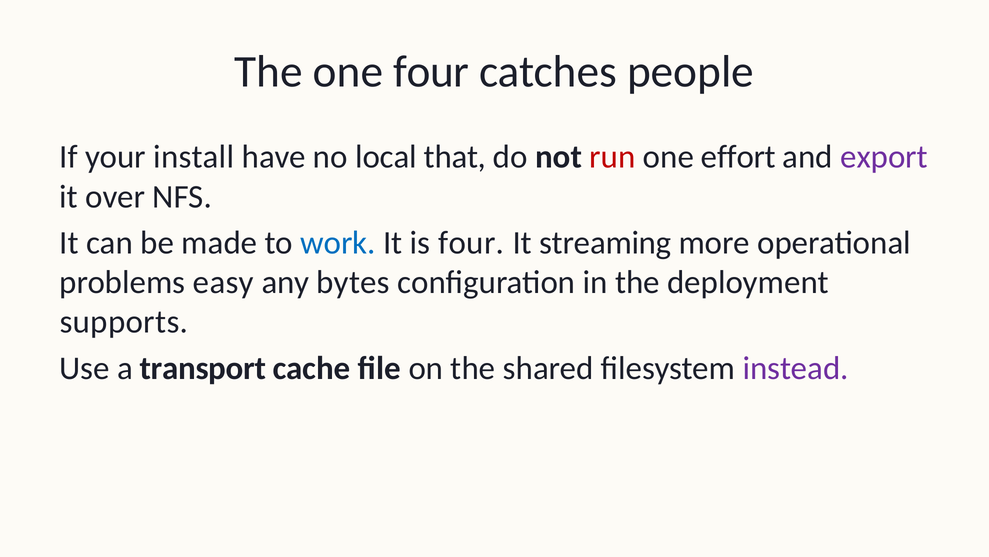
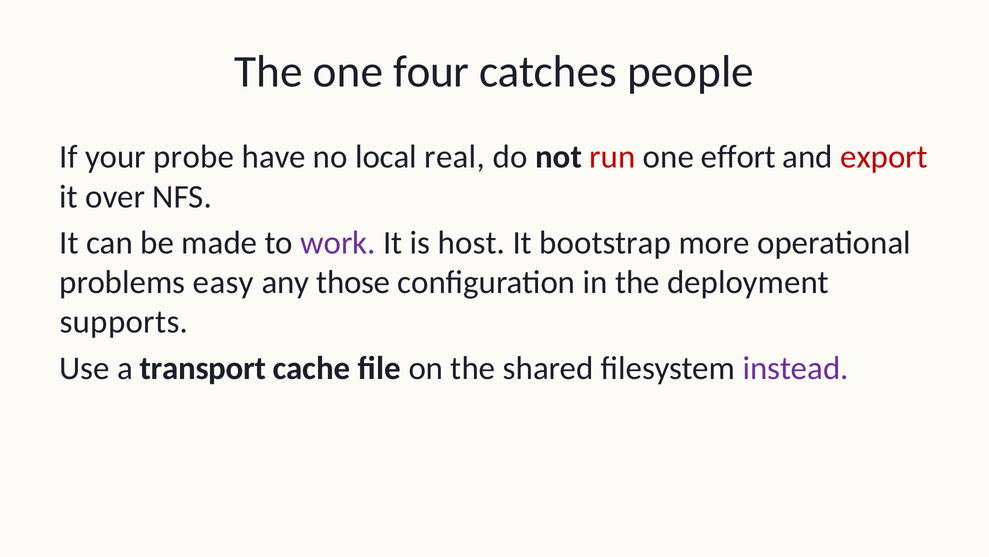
install: install -> probe
that: that -> real
export colour: purple -> red
work colour: blue -> purple
is four: four -> host
streaming: streaming -> bootstrap
bytes: bytes -> those
